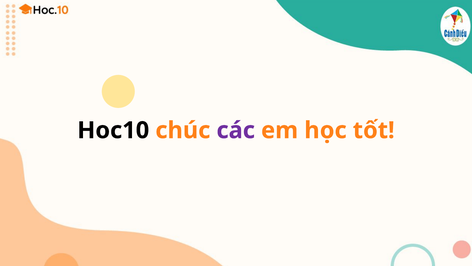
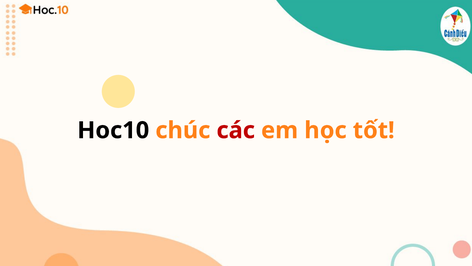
các colour: purple -> red
